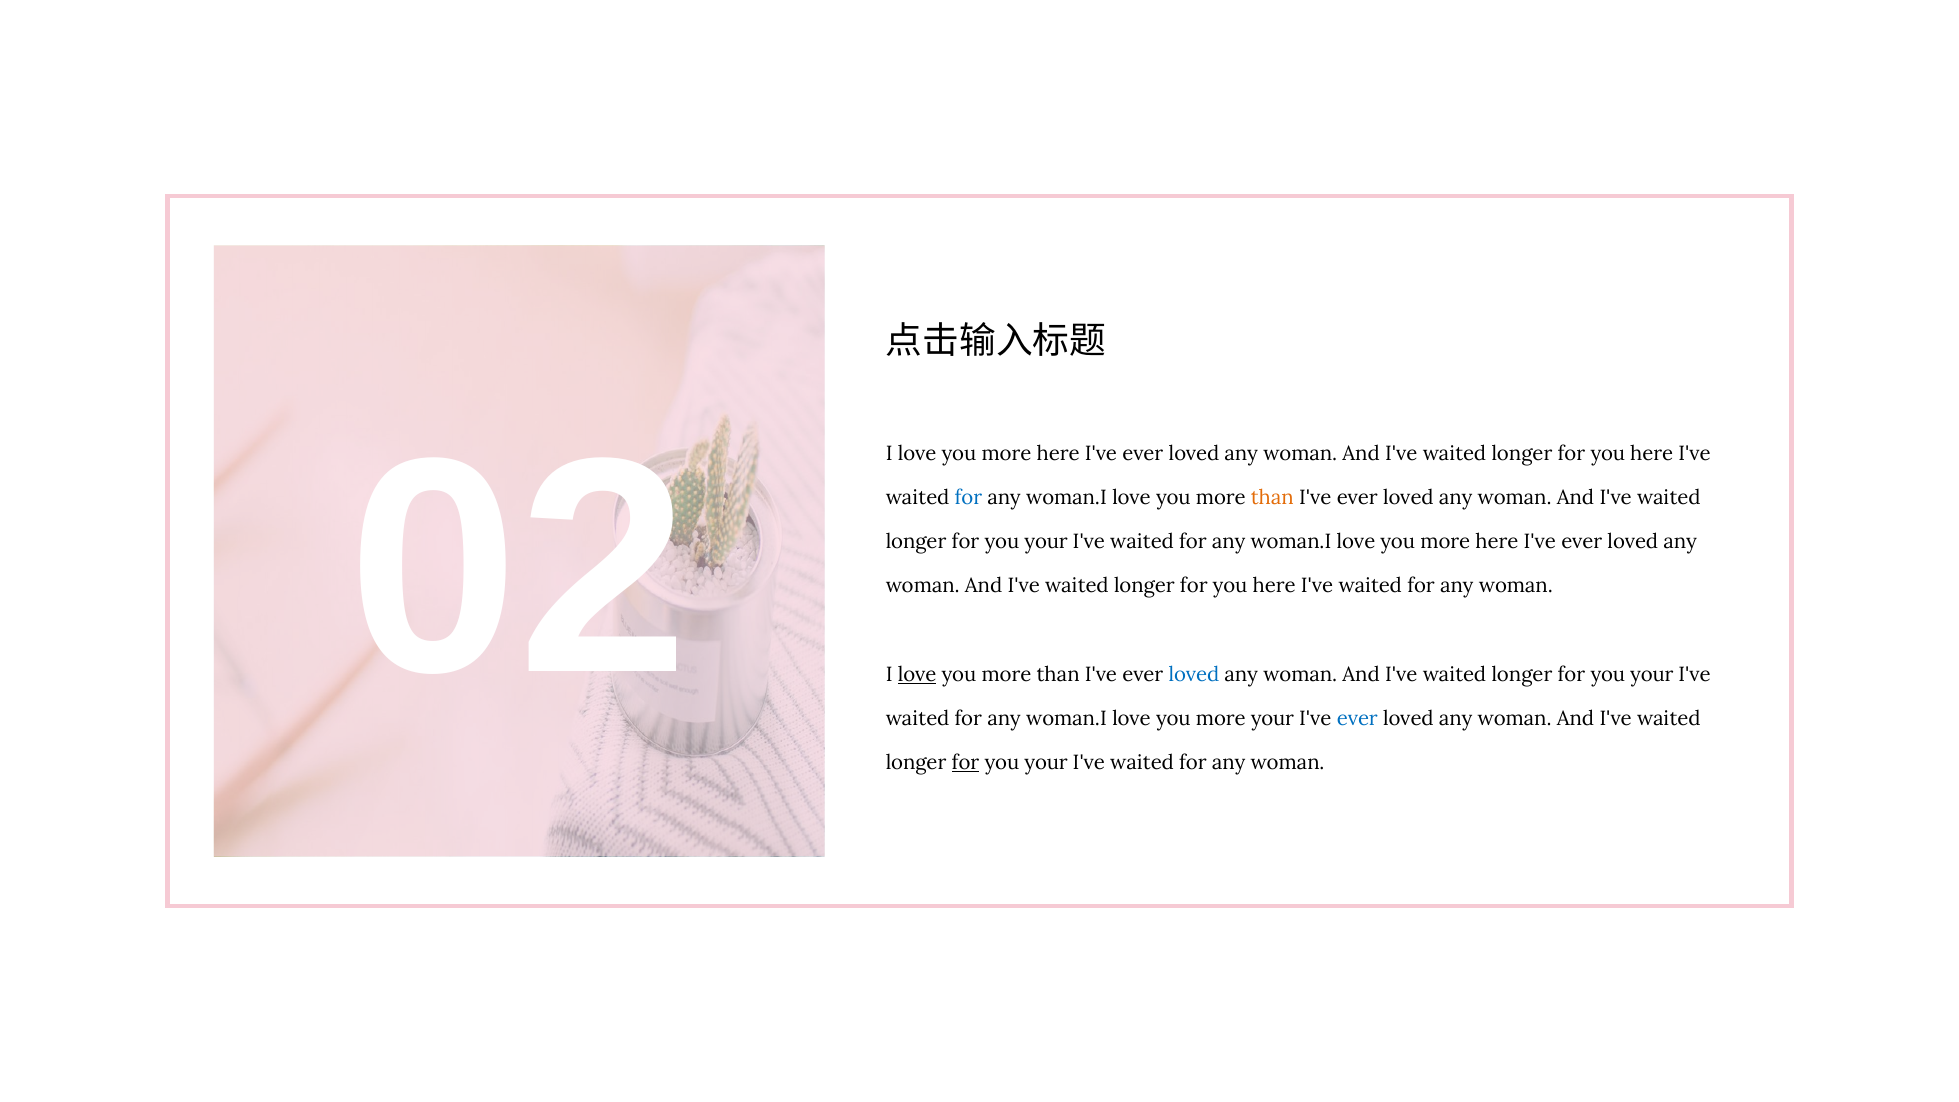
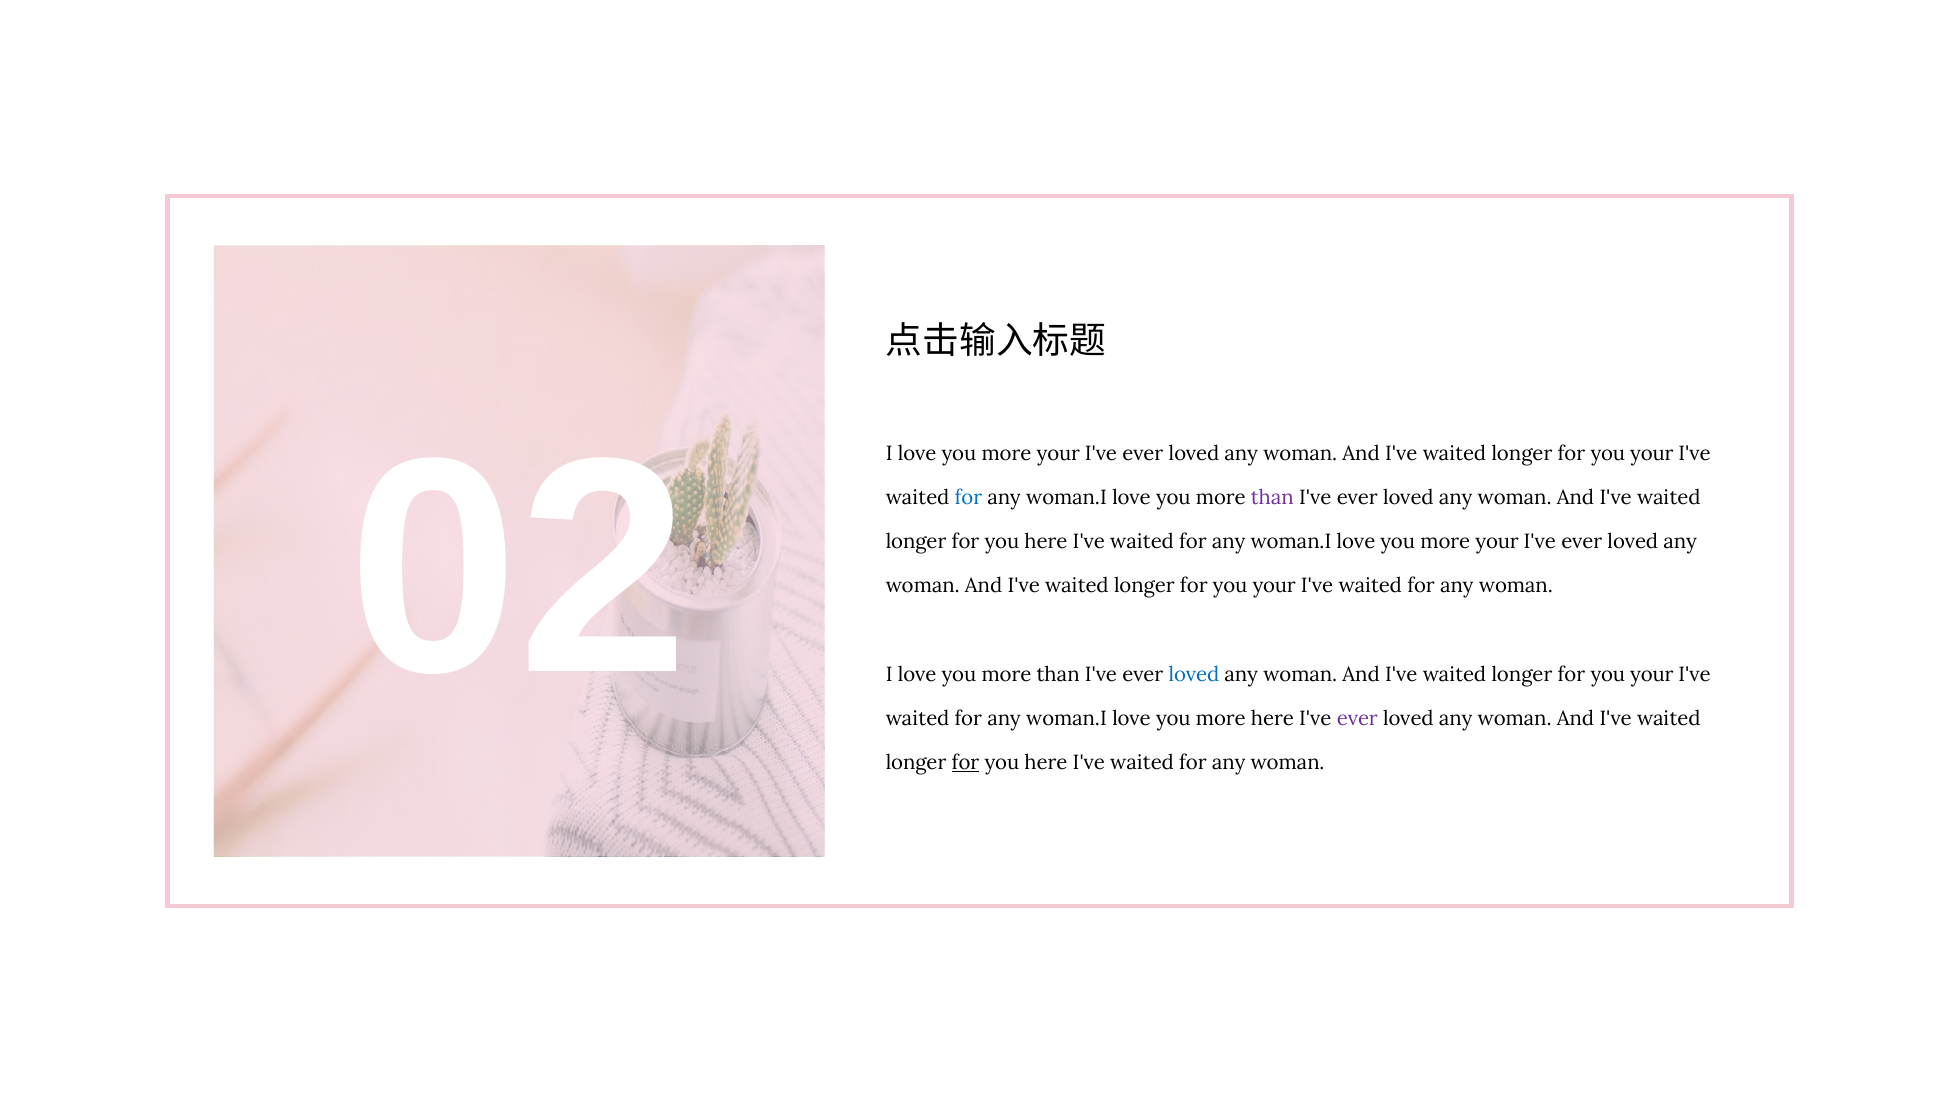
here at (1058, 454): here -> your
here at (1652, 454): here -> your
than at (1272, 498) colour: orange -> purple
your at (1046, 542): your -> here
here at (1497, 542): here -> your
here at (1274, 586): here -> your
love at (917, 674) underline: present -> none
more your: your -> here
ever at (1357, 719) colour: blue -> purple
your at (1046, 763): your -> here
